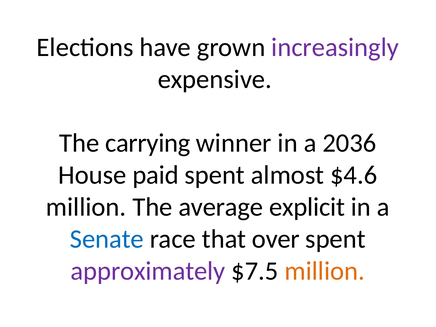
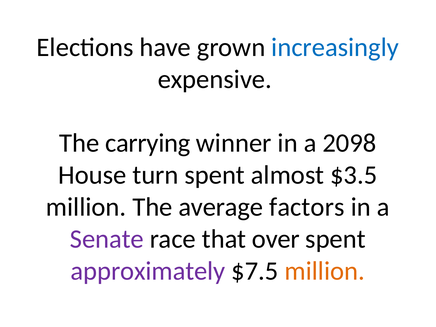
increasingly colour: purple -> blue
2036: 2036 -> 2098
paid: paid -> turn
$4.6: $4.6 -> $3.5
explicit: explicit -> factors
Senate colour: blue -> purple
